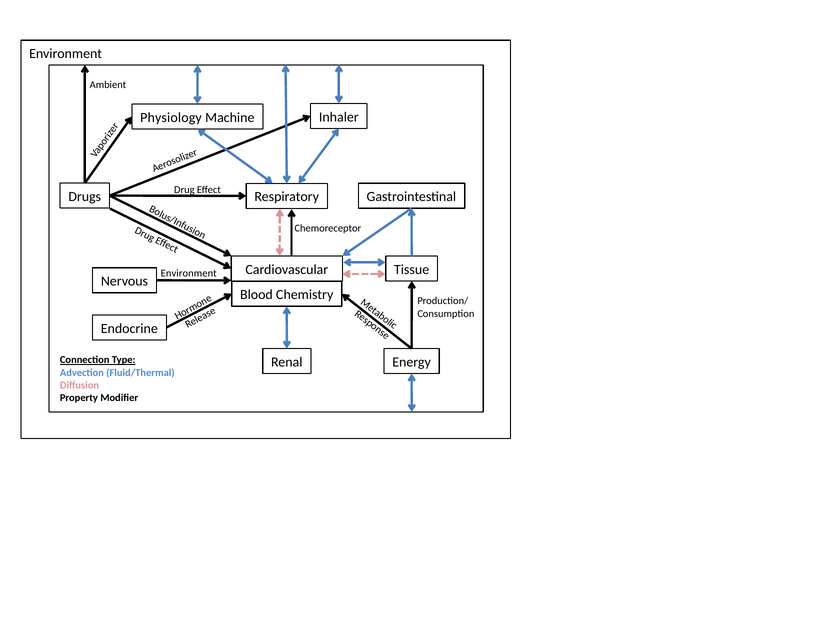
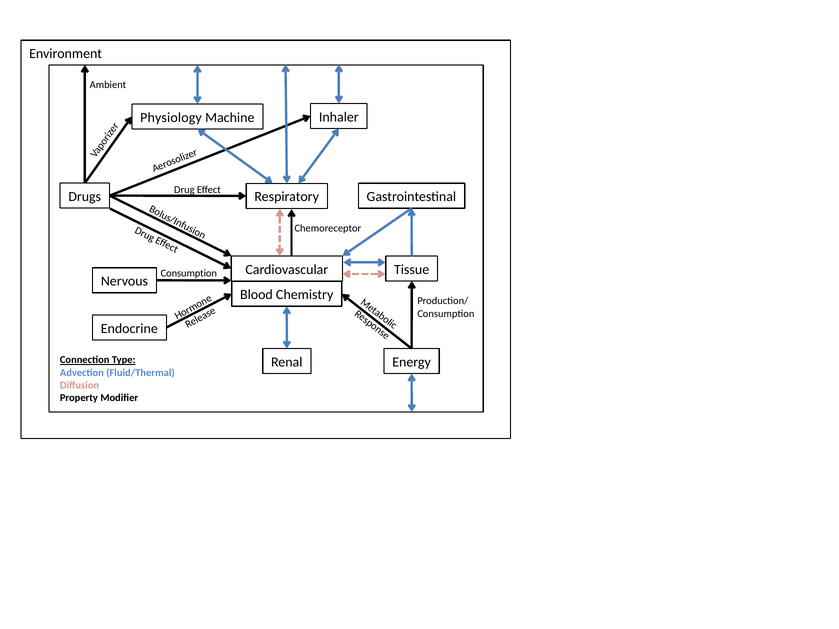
Environment at (189, 274): Environment -> Consumption
